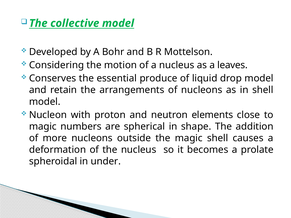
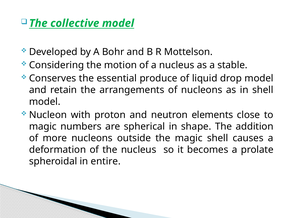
leaves: leaves -> stable
under: under -> entire
